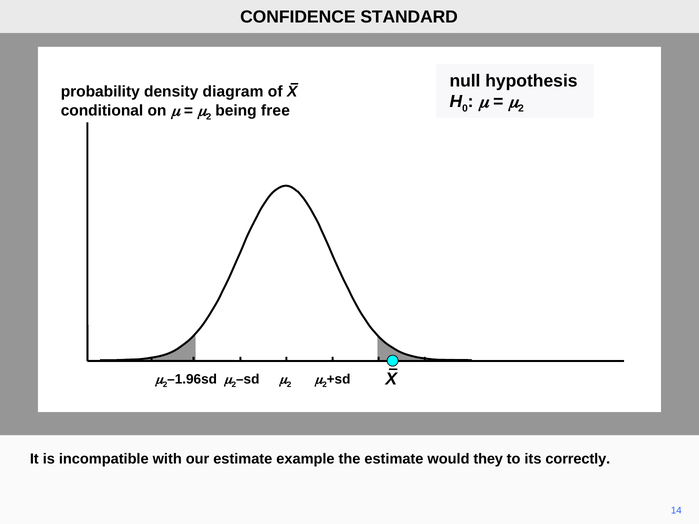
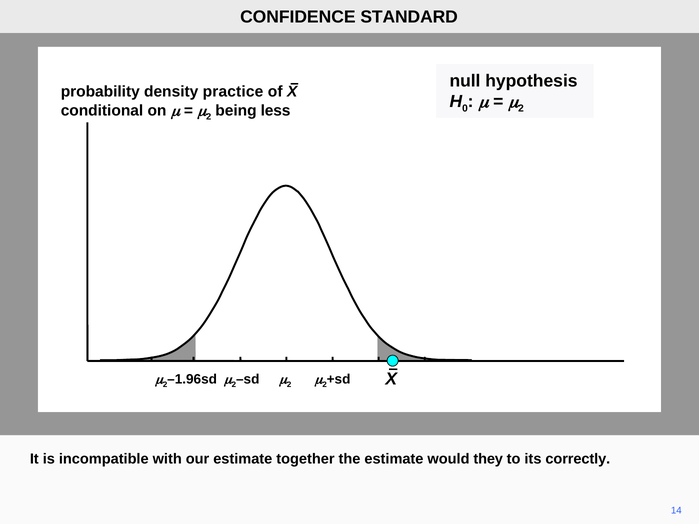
diagram: diagram -> practice
free: free -> less
example: example -> together
